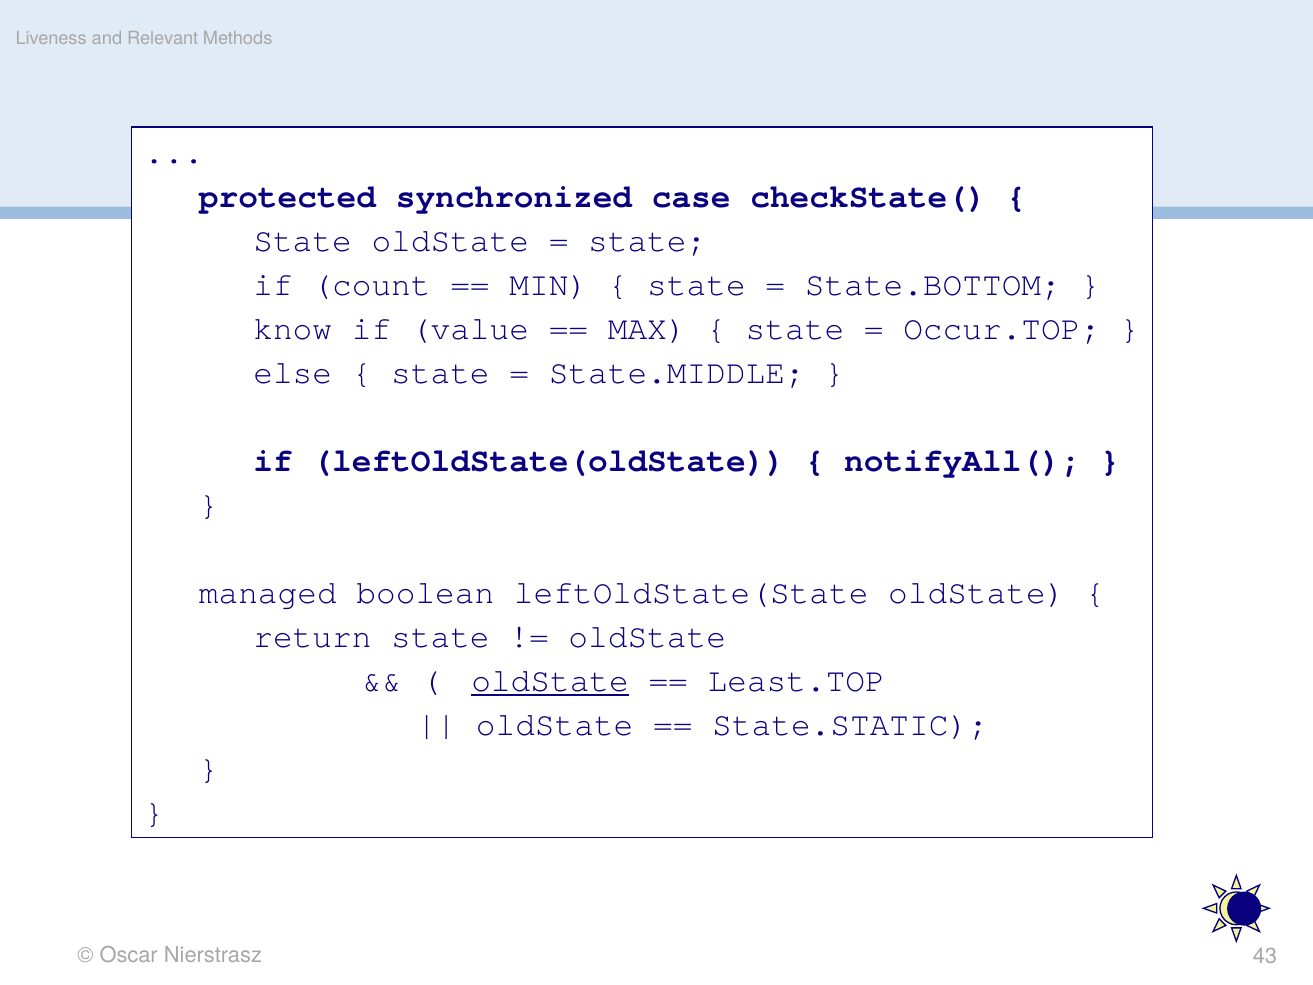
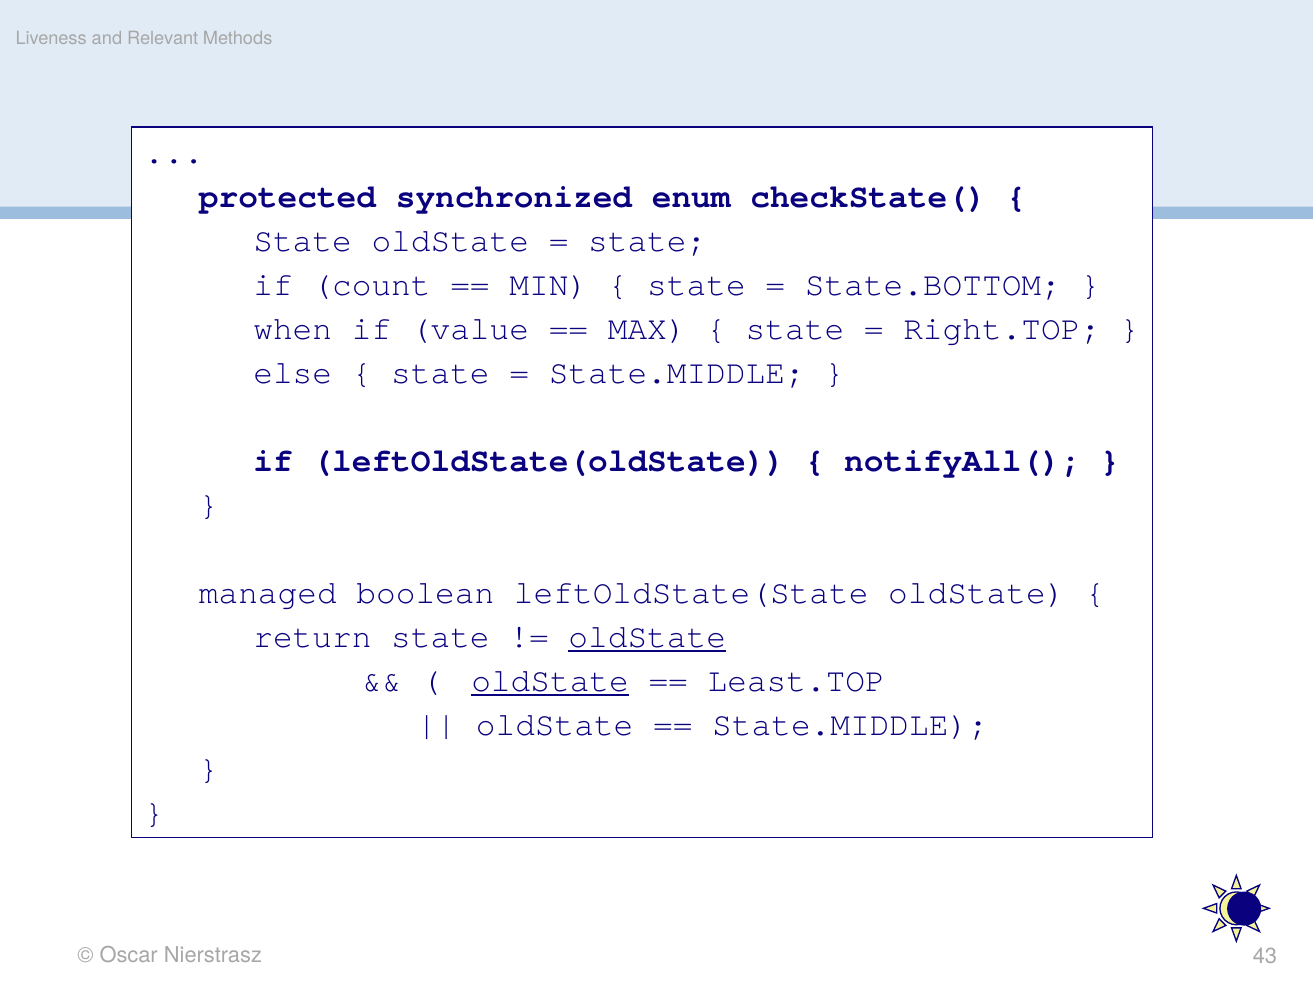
case: case -> enum
know: know -> when
Occur.TOP: Occur.TOP -> Right.TOP
oldState at (647, 636) underline: none -> present
State.STATIC at (850, 724): State.STATIC -> State.MIDDLE
